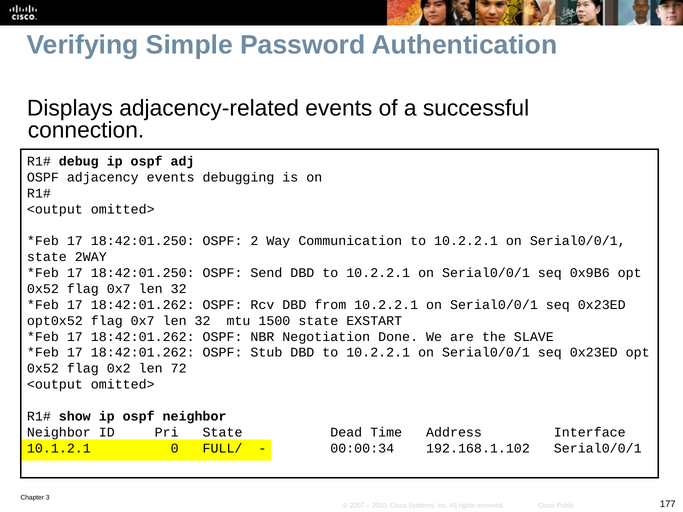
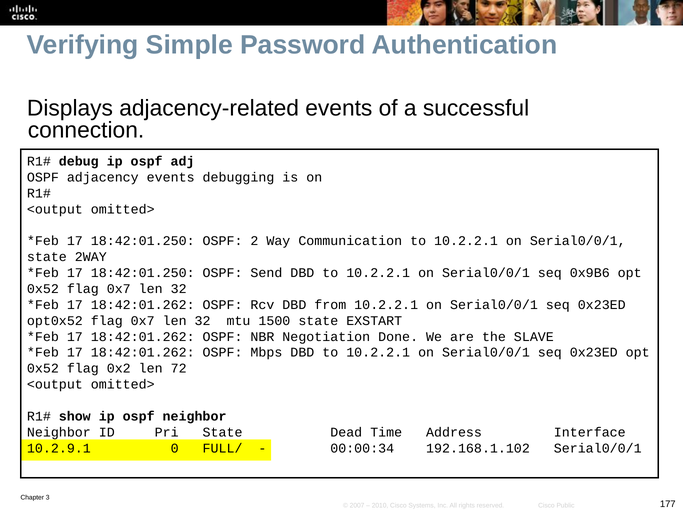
Stub: Stub -> Mbps
10.1.2.1: 10.1.2.1 -> 10.2.9.1
